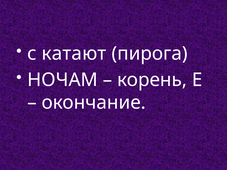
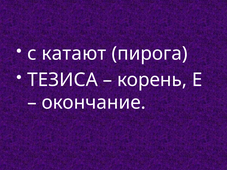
НОЧАМ: НОЧАМ -> ТЕЗИСА
